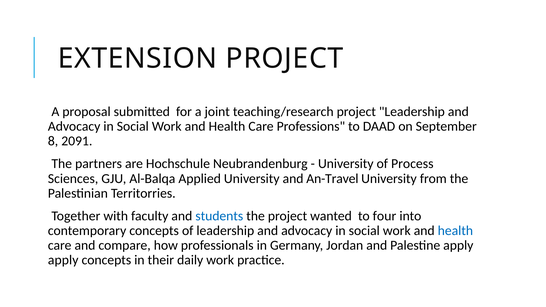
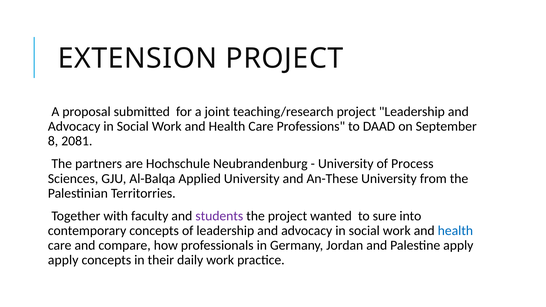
2091: 2091 -> 2081
An-Travel: An-Travel -> An-These
students colour: blue -> purple
four: four -> sure
